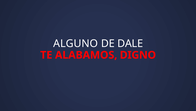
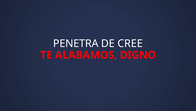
ALGUNO: ALGUNO -> PENETRA
DALE: DALE -> CREE
